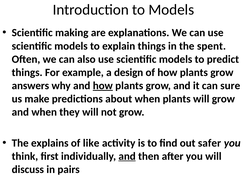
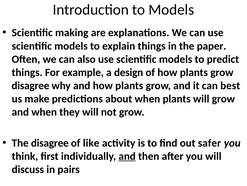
spent: spent -> paper
answers at (30, 85): answers -> disagree
how at (103, 85) underline: present -> none
sure: sure -> best
The explains: explains -> disagree
